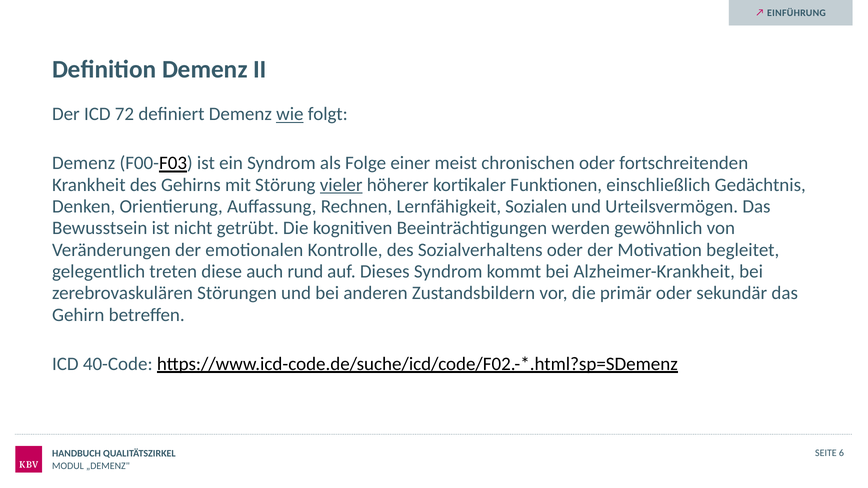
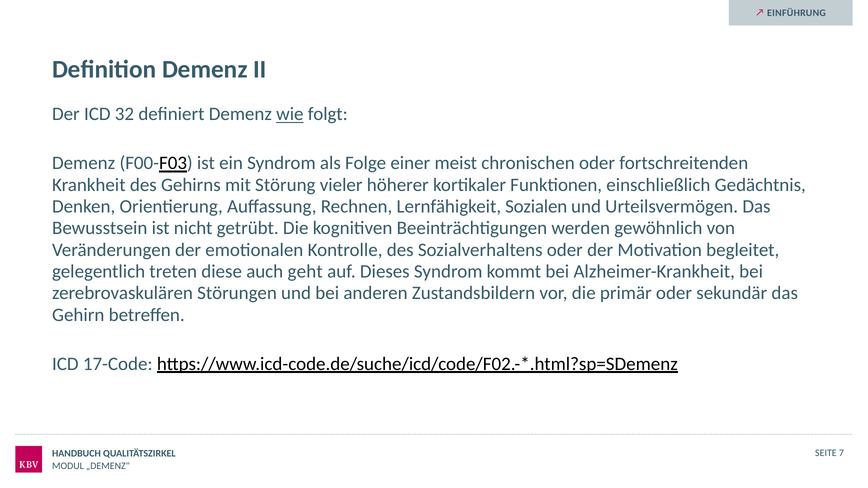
72: 72 -> 32
vieler underline: present -> none
rund: rund -> geht
40-Code: 40-Code -> 17-Code
6: 6 -> 7
